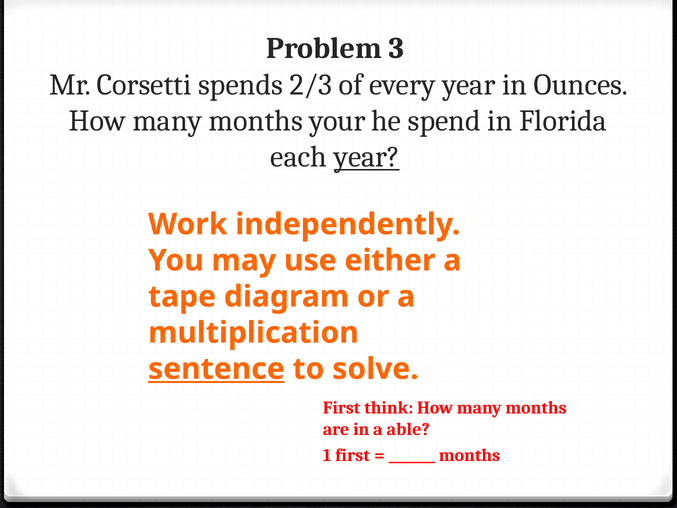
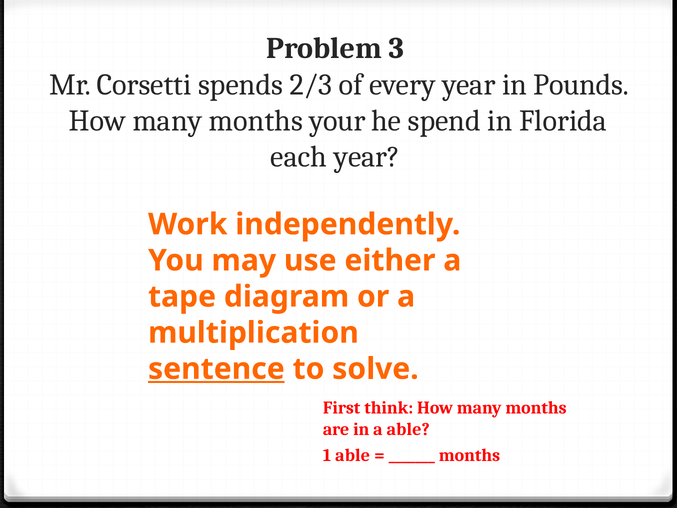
Ounces: Ounces -> Pounds
year at (367, 157) underline: present -> none
1 first: first -> able
